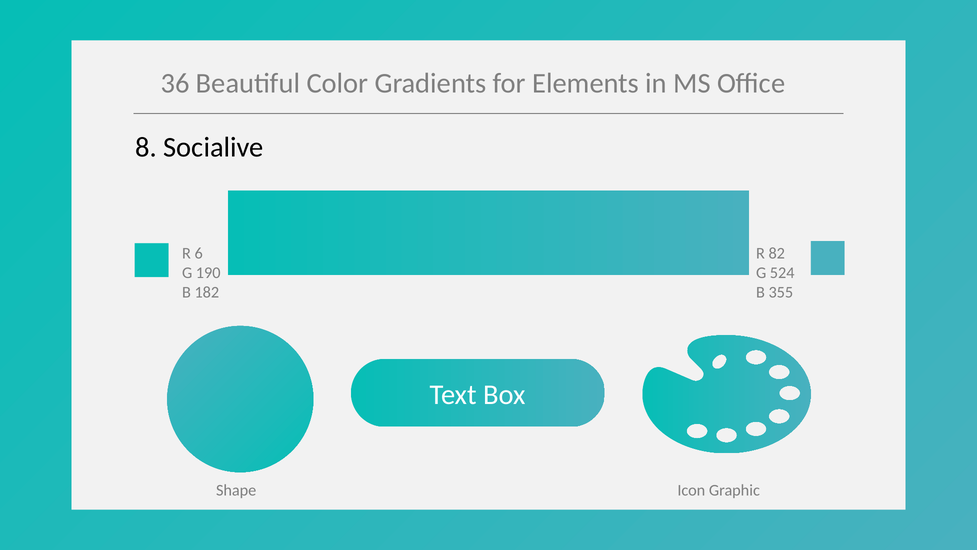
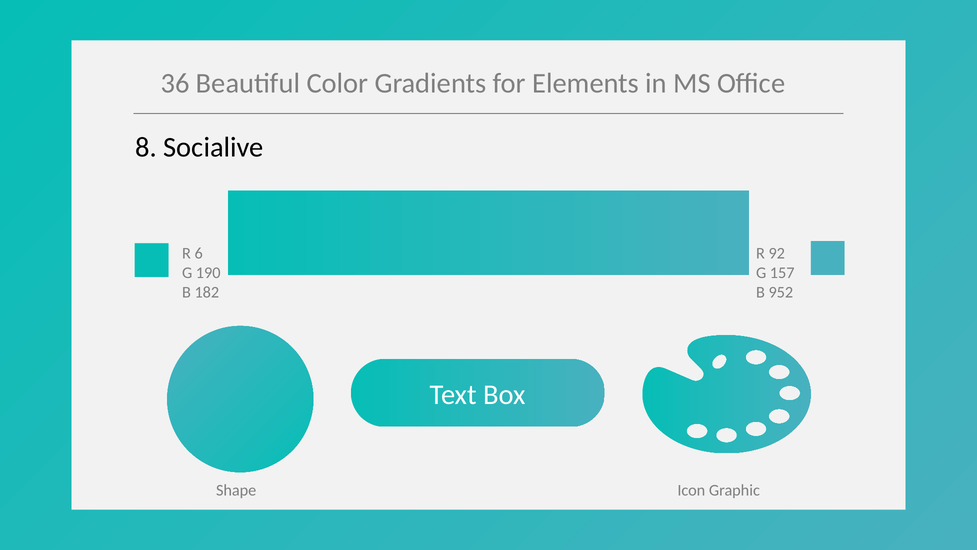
82: 82 -> 92
524: 524 -> 157
355: 355 -> 952
